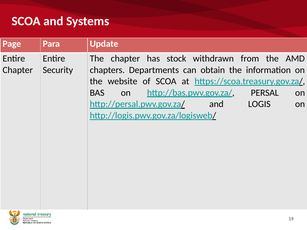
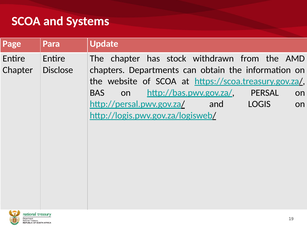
Security: Security -> Disclose
